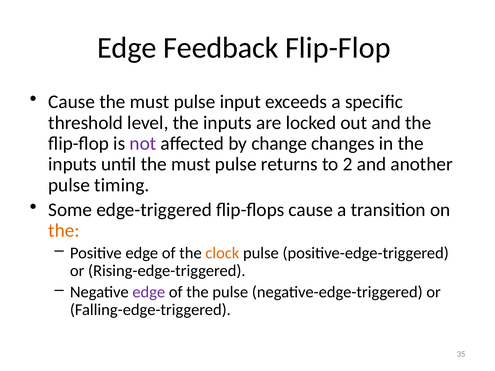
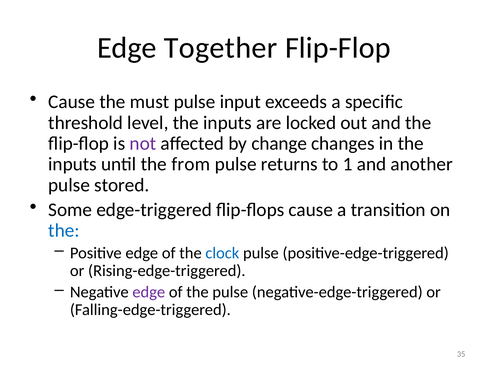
Feedback: Feedback -> Together
until the must: must -> from
2: 2 -> 1
timing: timing -> stored
the at (64, 231) colour: orange -> blue
clock colour: orange -> blue
